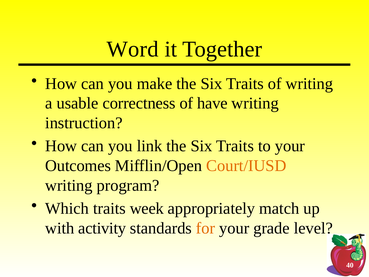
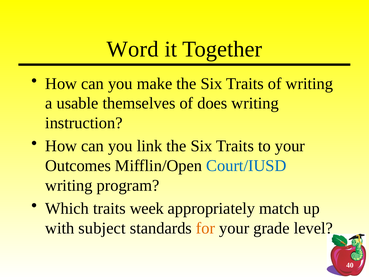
correctness: correctness -> themselves
have: have -> does
Court/IUSD colour: orange -> blue
activity: activity -> subject
